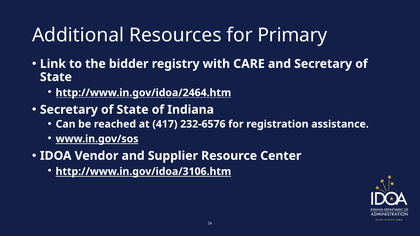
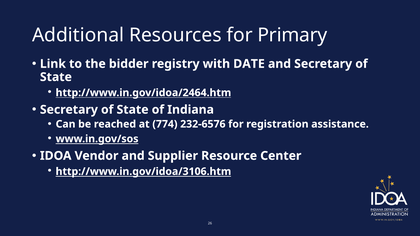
CARE: CARE -> DATE
417: 417 -> 774
